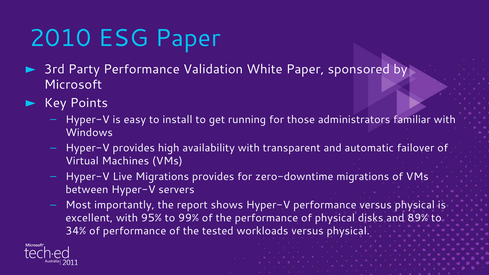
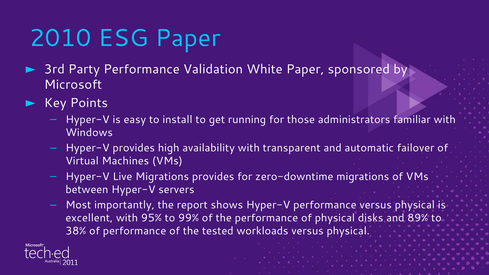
34%: 34% -> 38%
